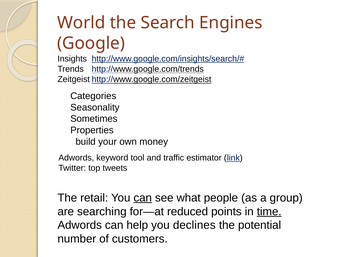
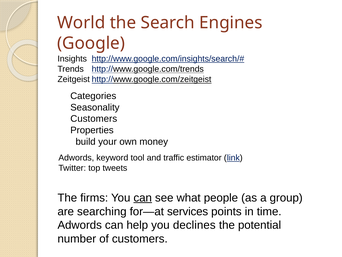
Sometimes at (94, 119): Sometimes -> Customers
retail: retail -> firms
reduced: reduced -> services
time underline: present -> none
